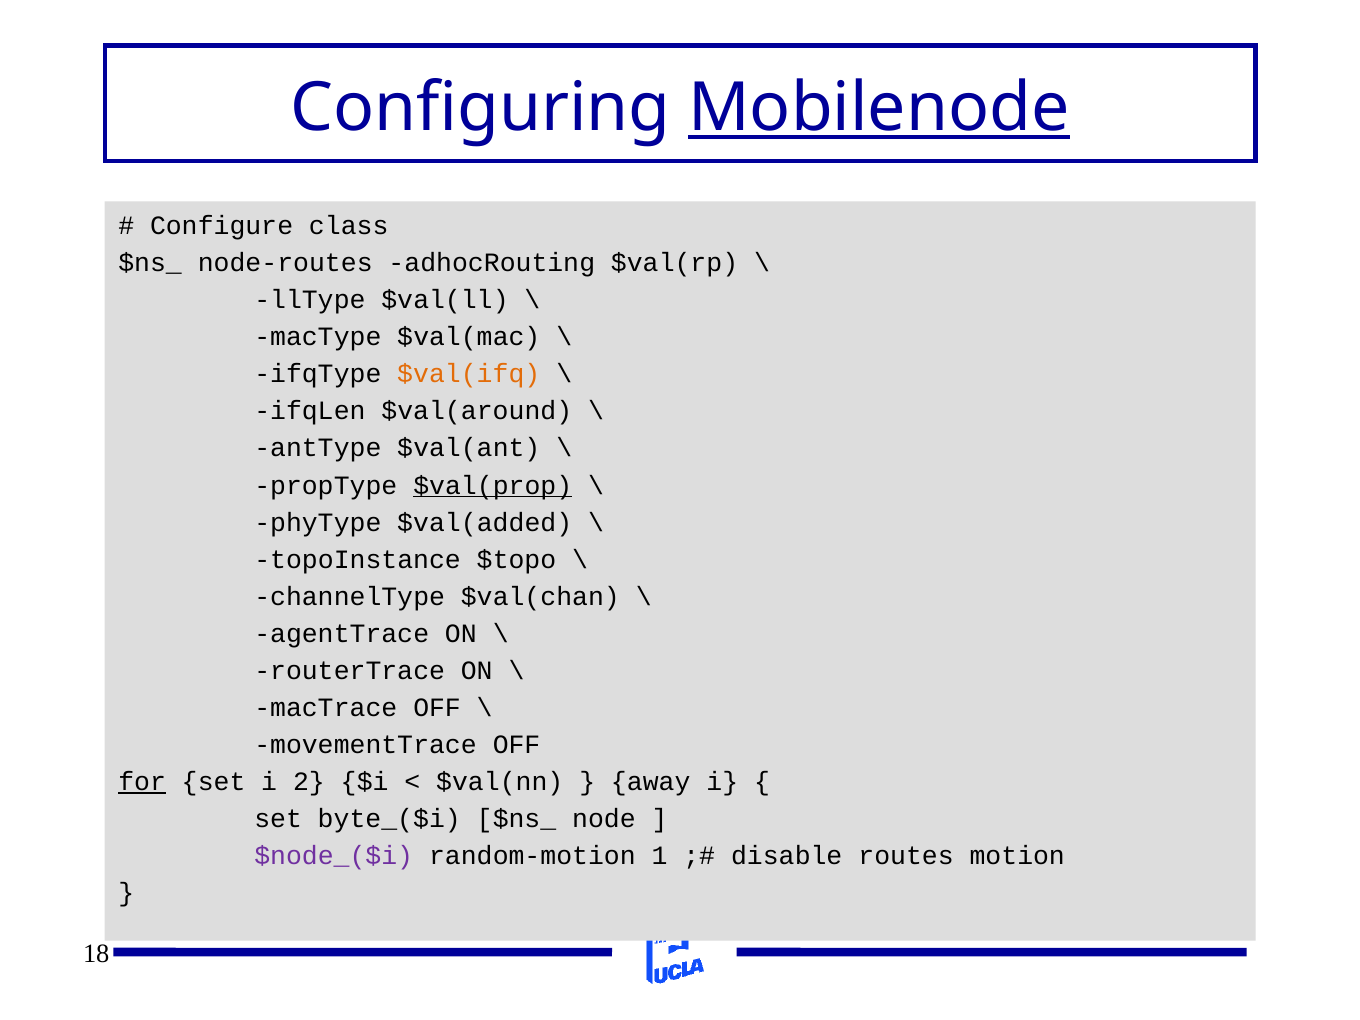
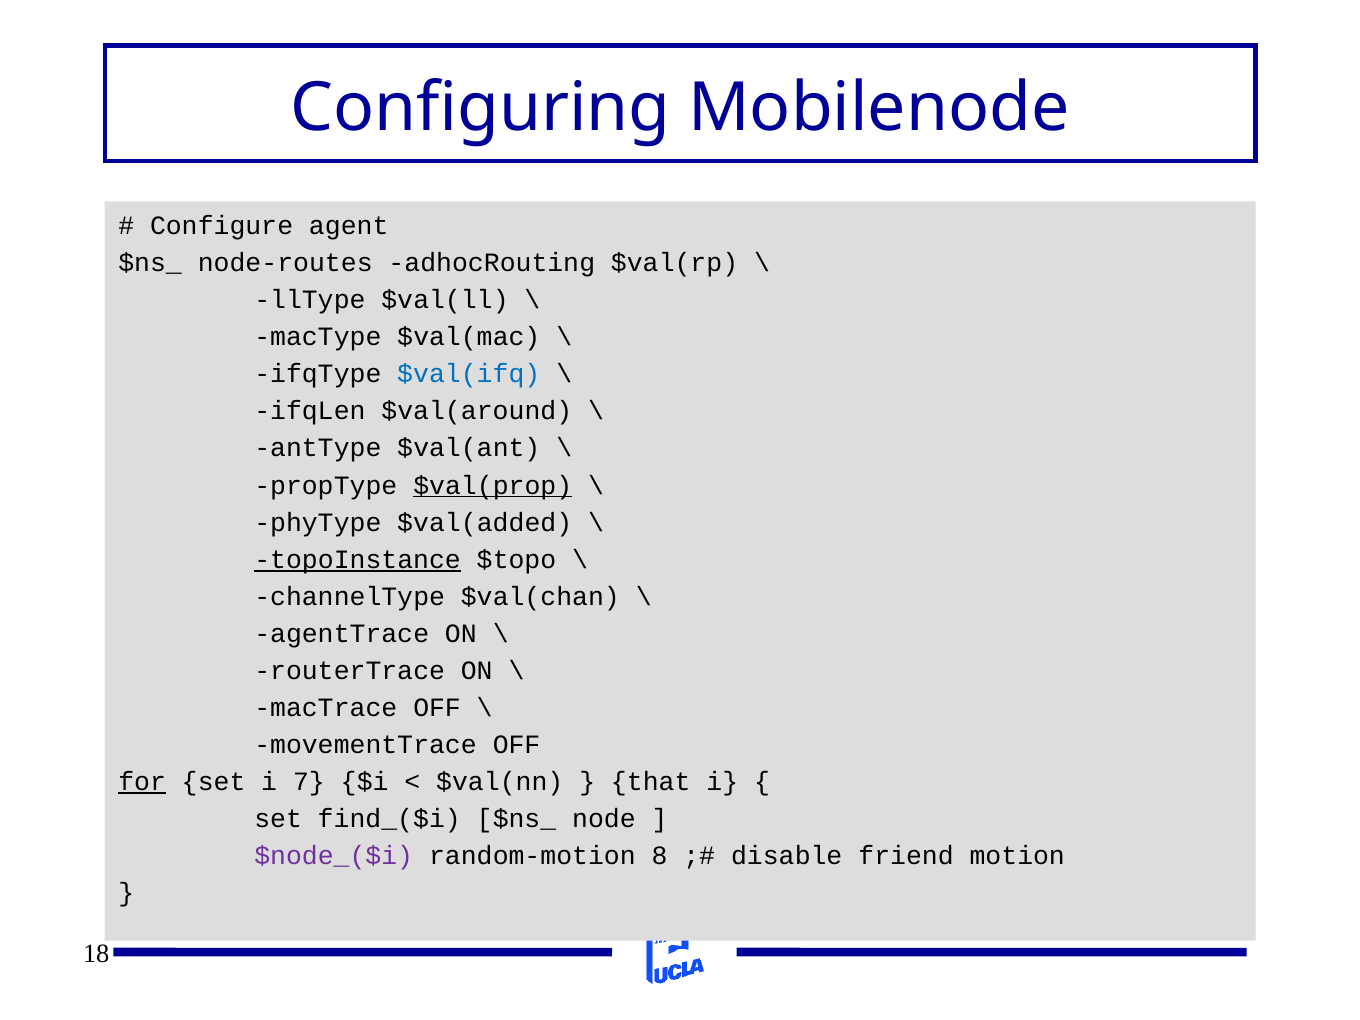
Mobilenode underline: present -> none
class: class -> agent
$val(ifq colour: orange -> blue
topoInstance underline: none -> present
2: 2 -> 7
away: away -> that
byte_($i: byte_($i -> find_($i
1: 1 -> 8
routes: routes -> friend
